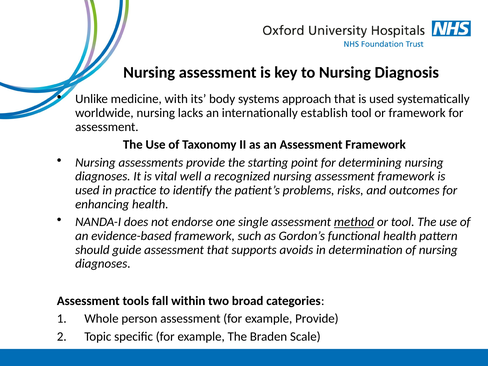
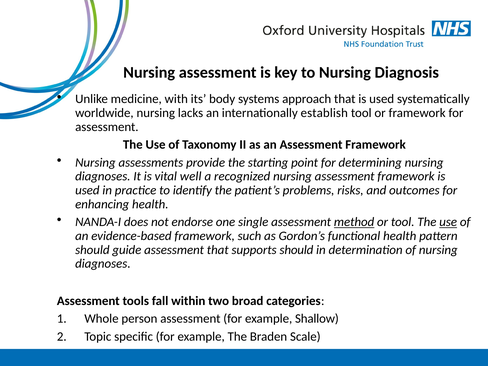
use at (448, 222) underline: none -> present
supports avoids: avoids -> should
example Provide: Provide -> Shallow
